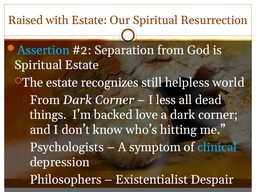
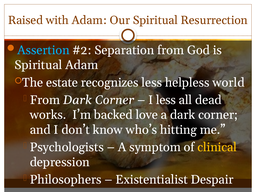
with Estate: Estate -> Adam
Spiritual Estate: Estate -> Adam
recognizes still: still -> less
things: things -> works
clinical colour: light blue -> yellow
